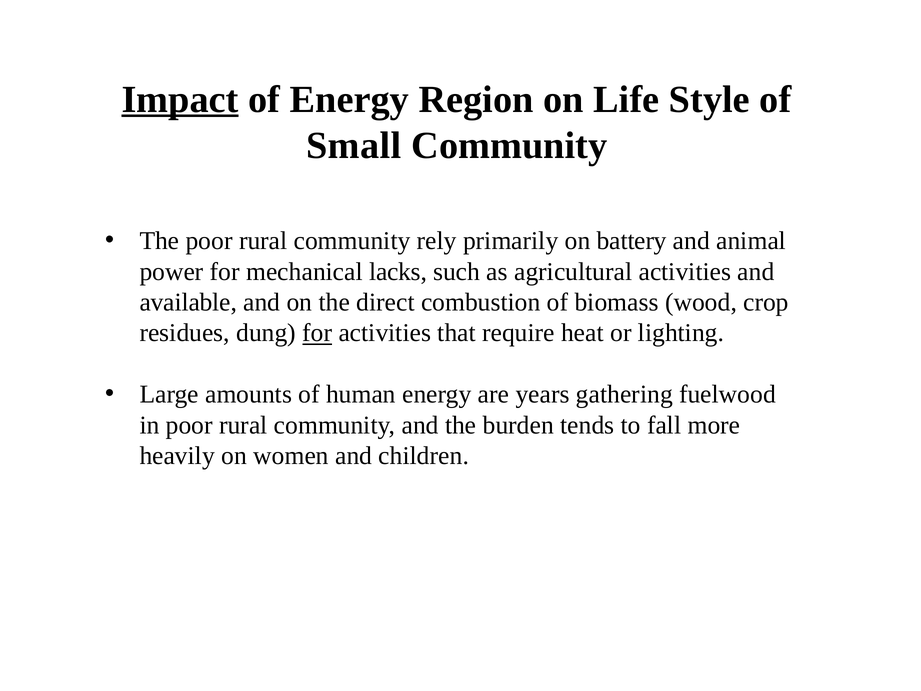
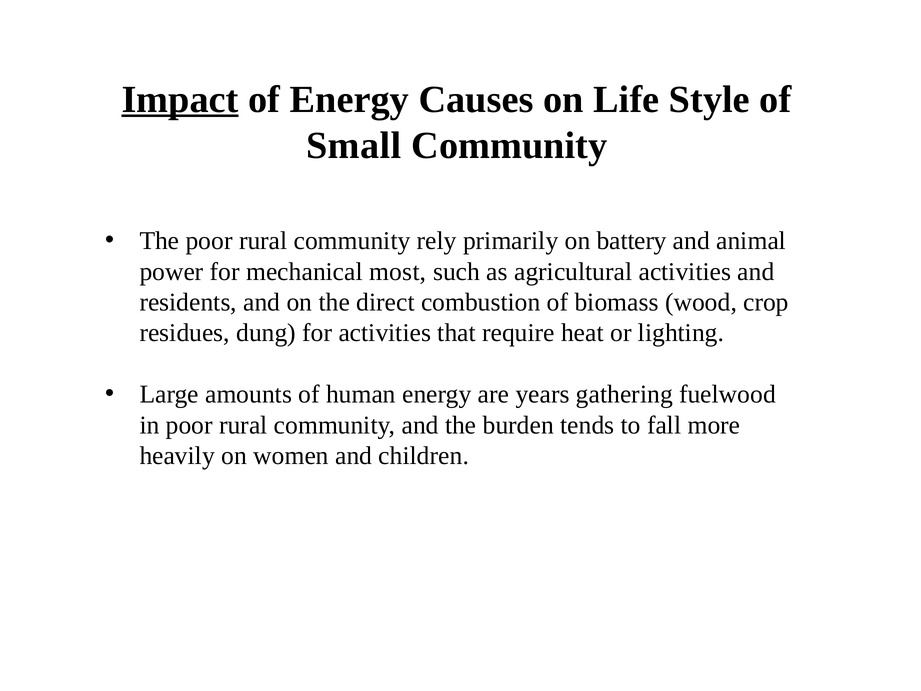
Region: Region -> Causes
lacks: lacks -> most
available: available -> residents
for at (317, 333) underline: present -> none
